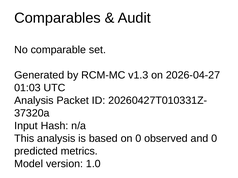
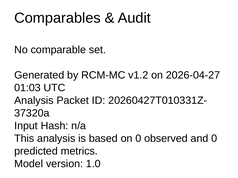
v1.3: v1.3 -> v1.2
